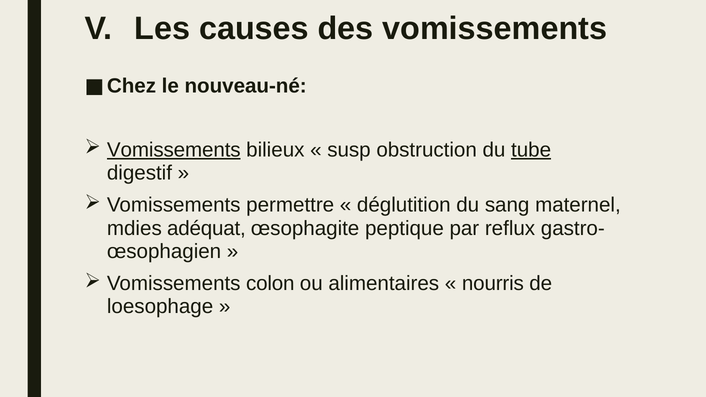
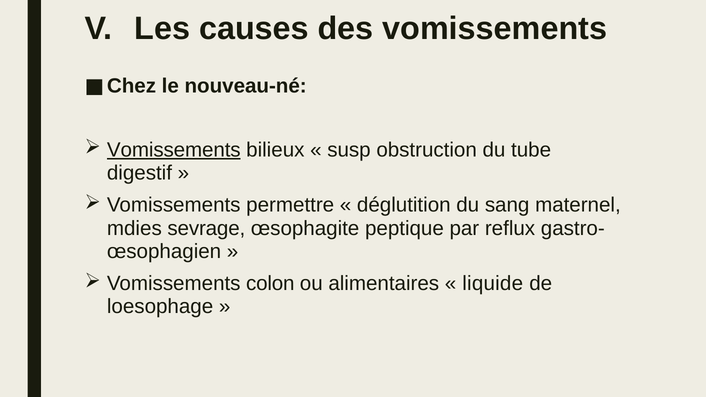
tube underline: present -> none
adéquat: adéquat -> sevrage
nourris: nourris -> liquide
